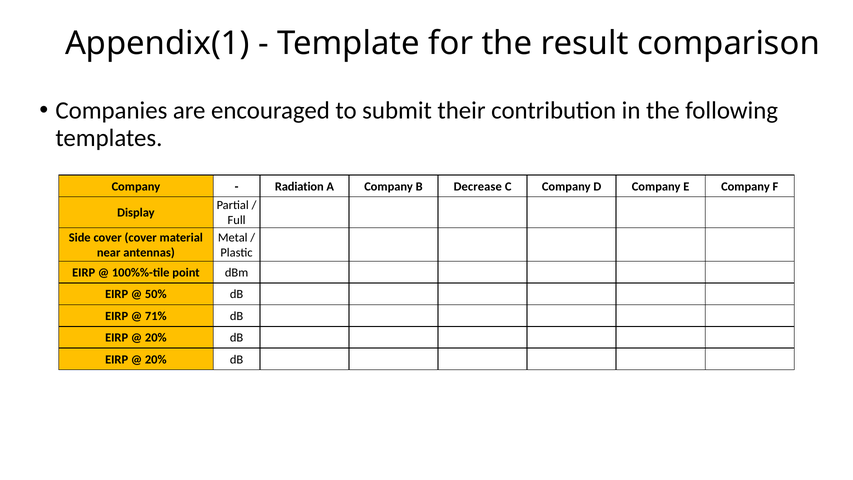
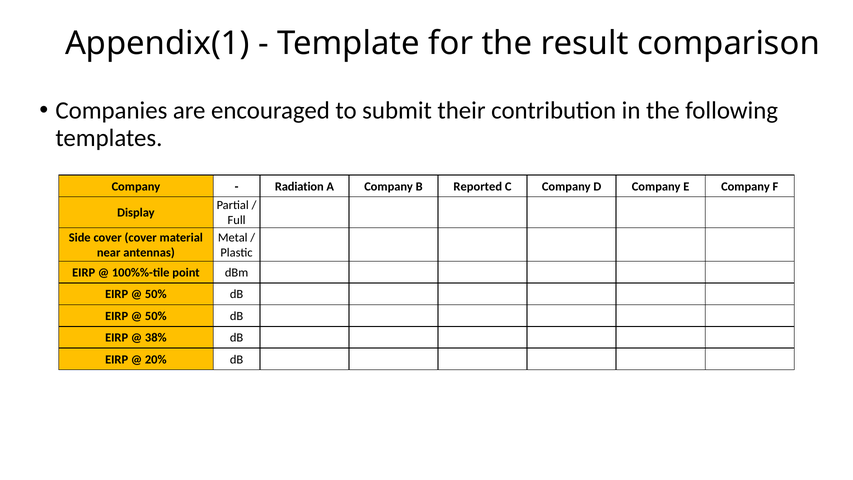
Decrease: Decrease -> Reported
71% at (156, 316): 71% -> 50%
20% at (156, 338): 20% -> 38%
